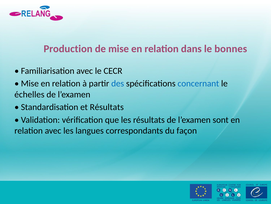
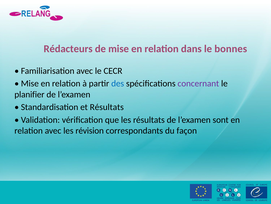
Production: Production -> Rédacteurs
concernant colour: blue -> purple
échelles: échelles -> planifier
langues: langues -> révision
